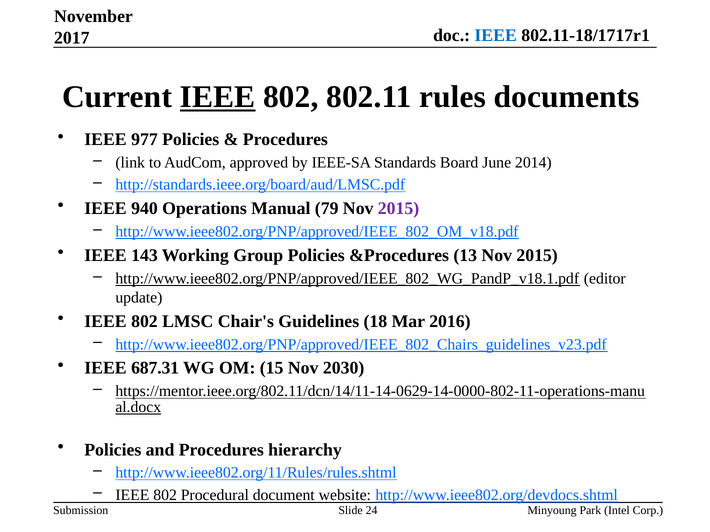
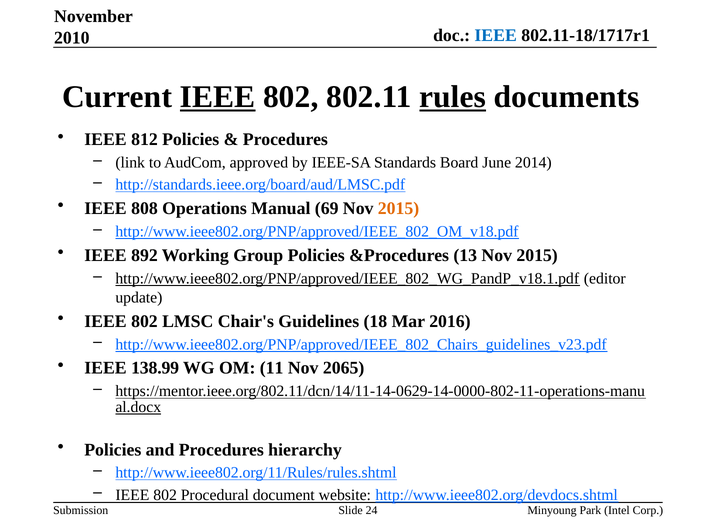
2017: 2017 -> 2010
rules underline: none -> present
977: 977 -> 812
940: 940 -> 808
79: 79 -> 69
2015 at (399, 209) colour: purple -> orange
143: 143 -> 892
687.31: 687.31 -> 138.99
15: 15 -> 11
2030: 2030 -> 2065
